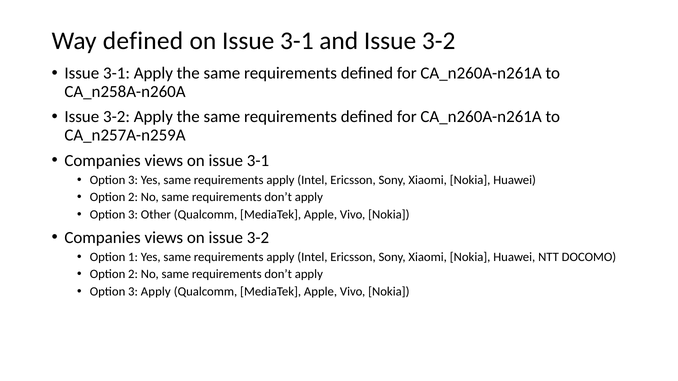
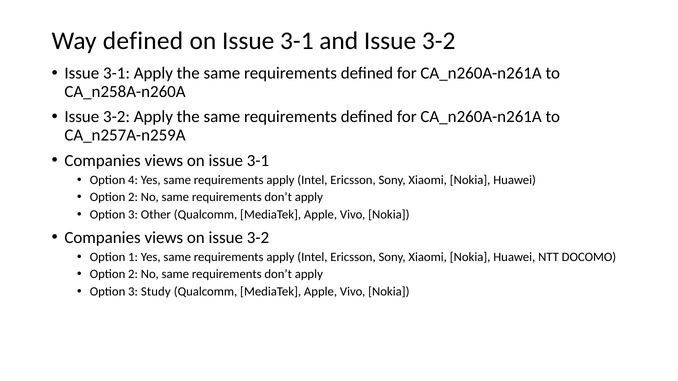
3 at (133, 180): 3 -> 4
3 Apply: Apply -> Study
